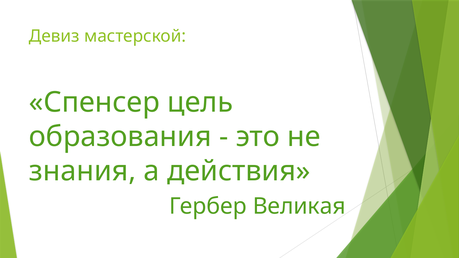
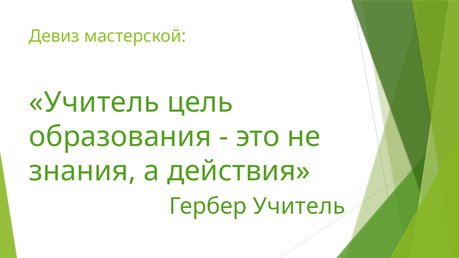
Спенсер at (94, 102): Спенсер -> Учитель
Гербер Великая: Великая -> Учитель
